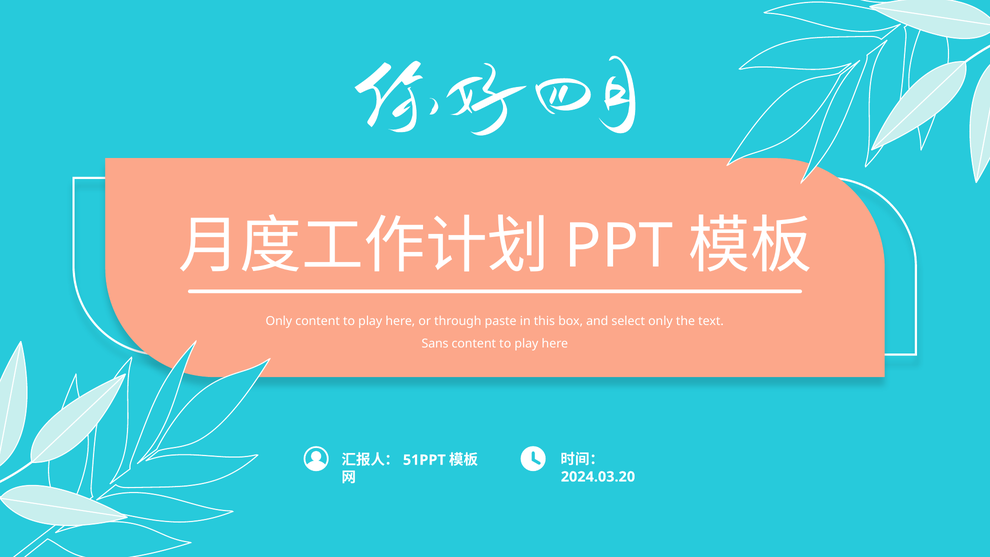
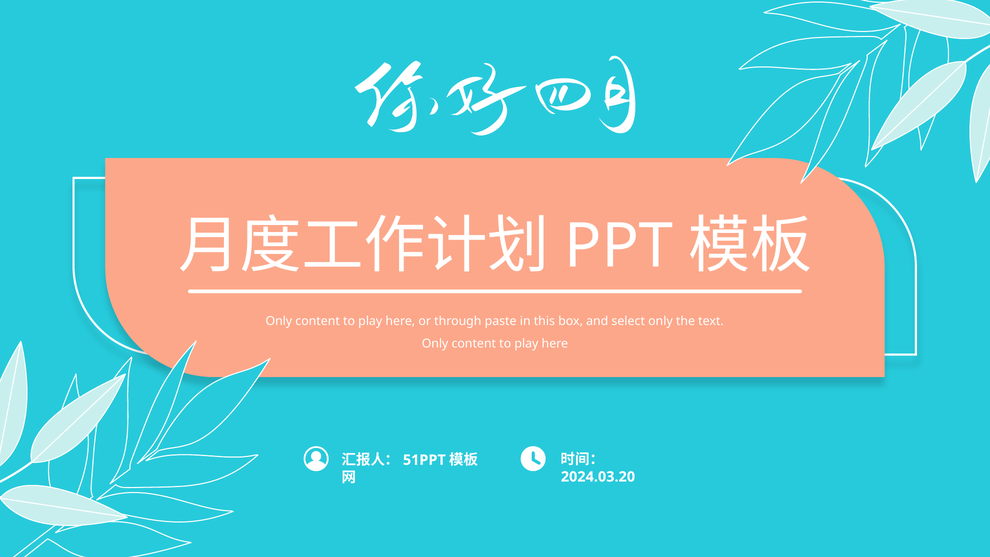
Sans at (435, 344): Sans -> Only
